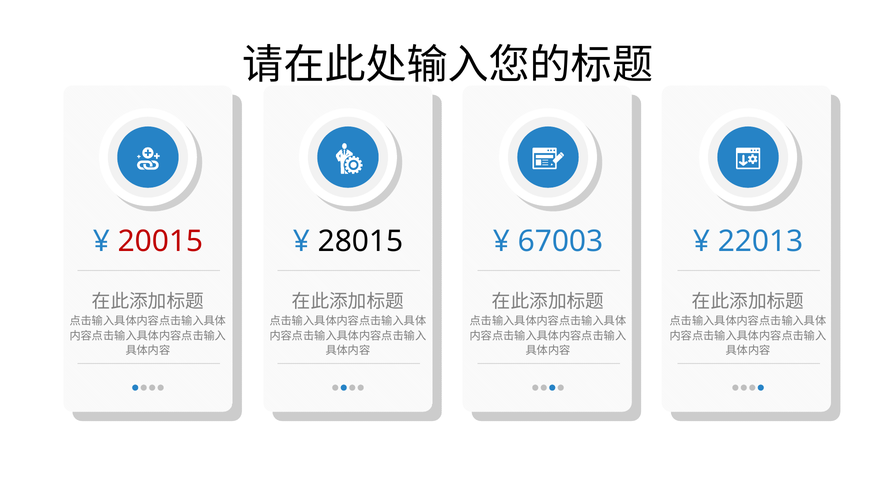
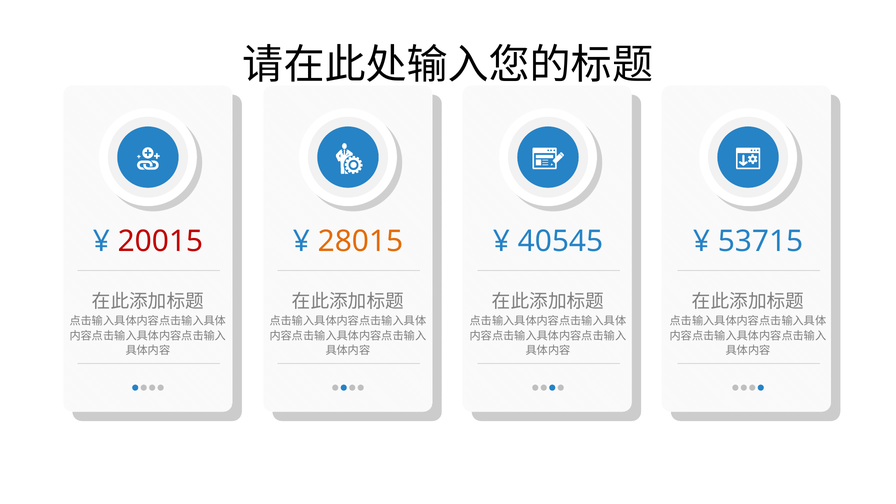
28015 colour: black -> orange
67003: 67003 -> 40545
22013: 22013 -> 53715
